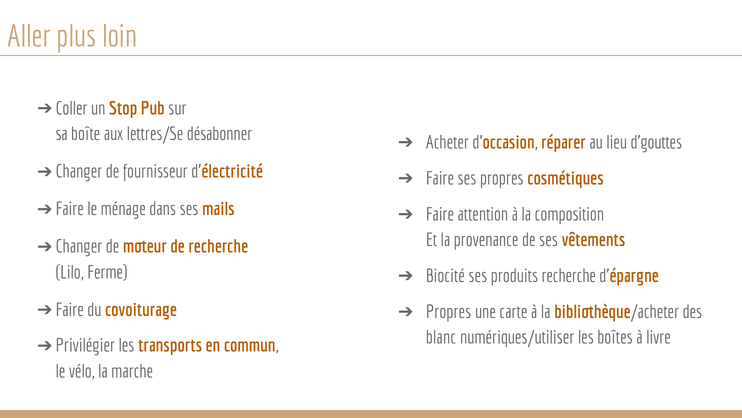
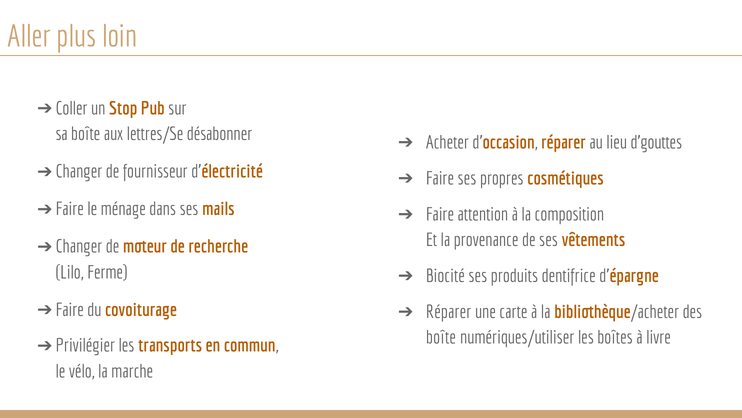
produits recherche: recherche -> dentifrice
Propres at (449, 312): Propres -> Réparer
blanc at (441, 337): blanc -> boîte
